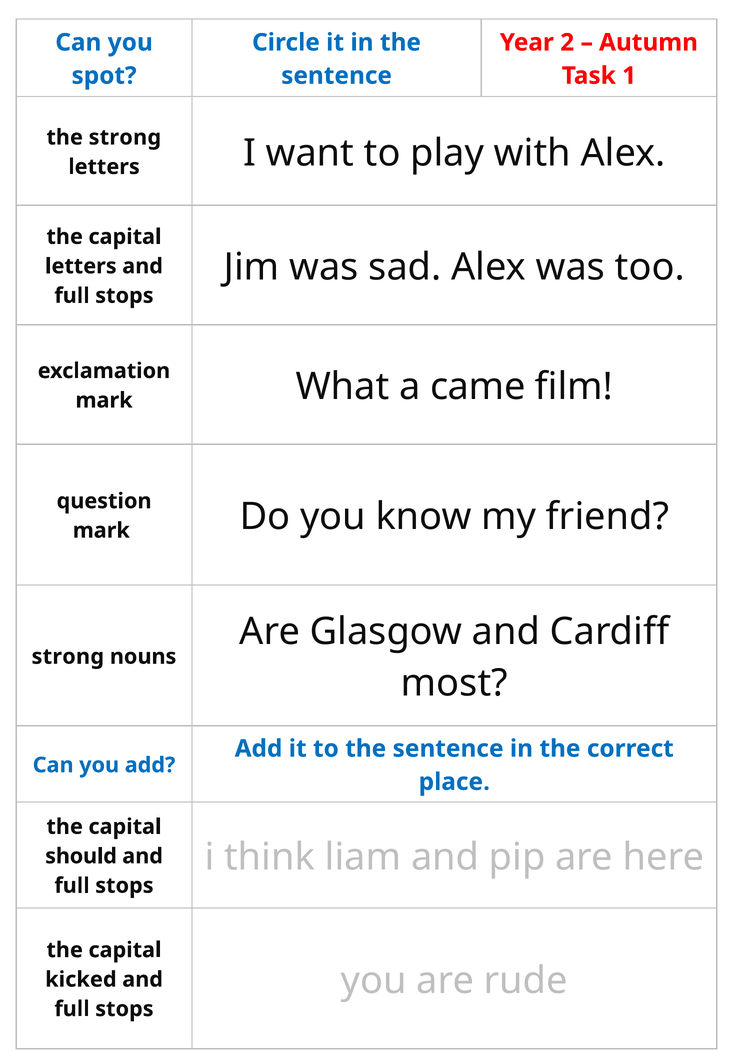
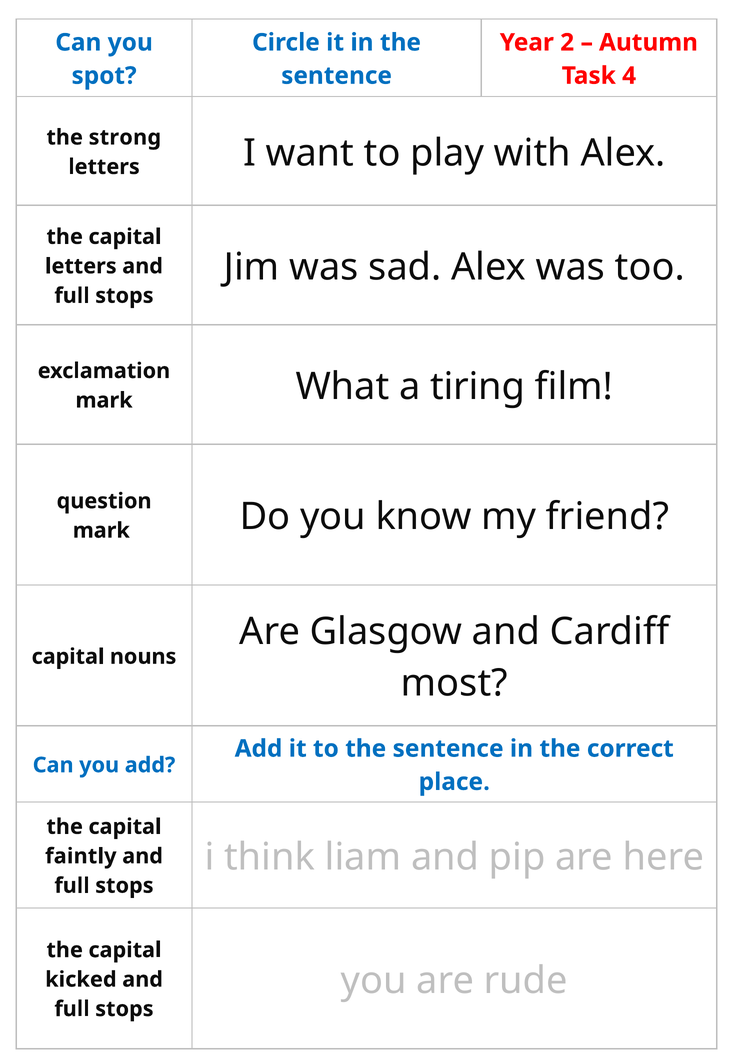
1: 1 -> 4
came: came -> tiring
strong at (68, 657): strong -> capital
should: should -> faintly
